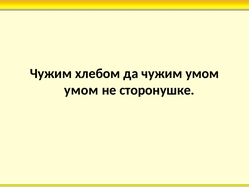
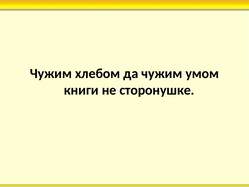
умом at (81, 90): умом -> книги
